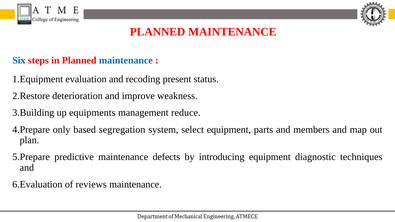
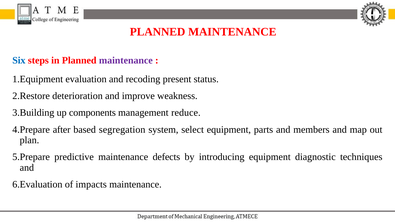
maintenance at (126, 60) colour: blue -> purple
equipments: equipments -> components
only: only -> after
reviews: reviews -> impacts
